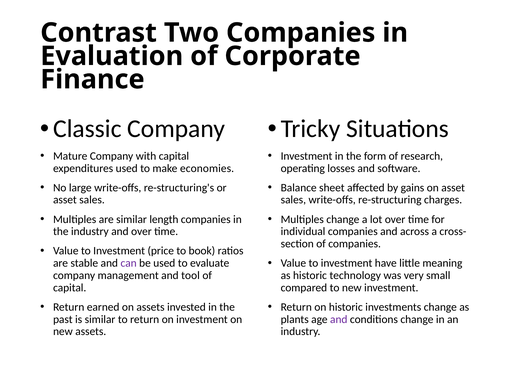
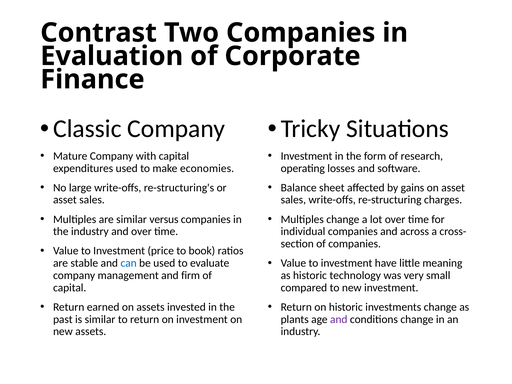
length: length -> versus
can colour: purple -> blue
tool: tool -> firm
